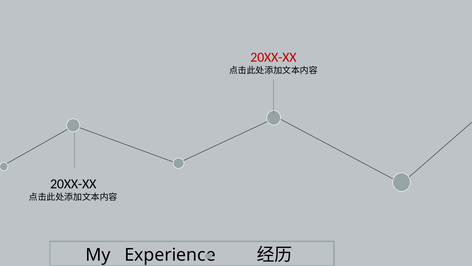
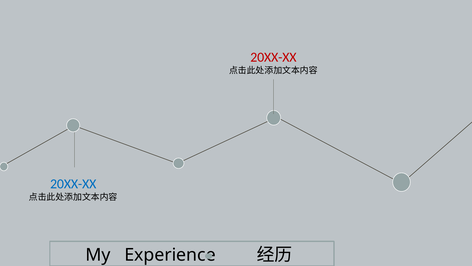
20XX-XX at (73, 184) colour: black -> blue
